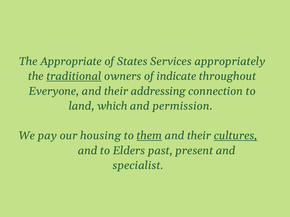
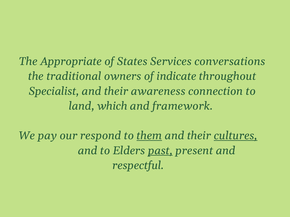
appropriately: appropriately -> conversations
traditional underline: present -> none
Everyone: Everyone -> Specialist
addressing: addressing -> awareness
permission: permission -> framework
housing: housing -> respond
past underline: none -> present
specialist: specialist -> respectful
